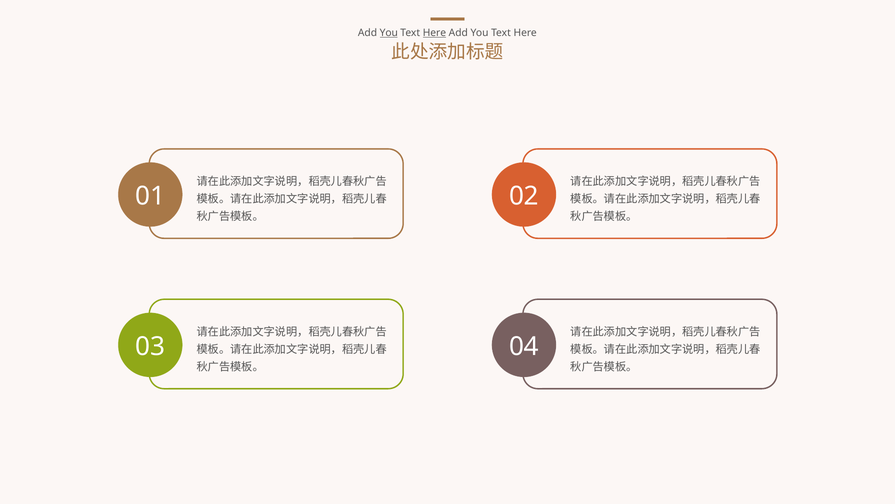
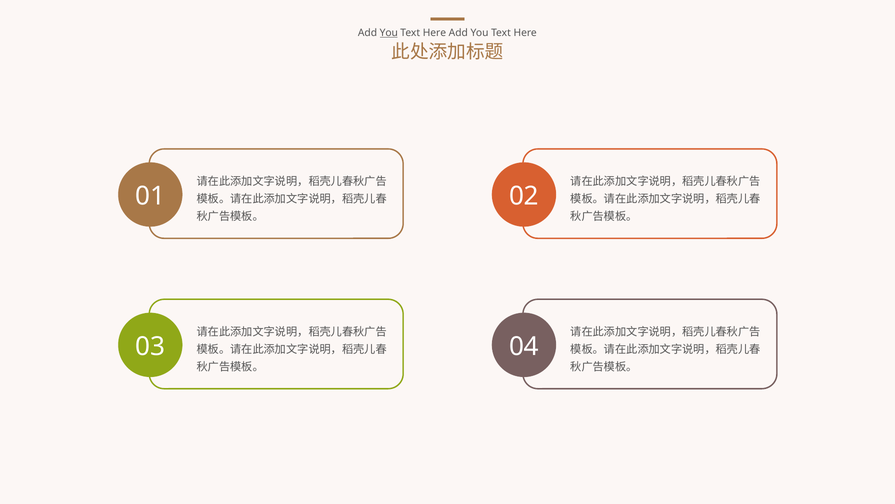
Here at (434, 33) underline: present -> none
